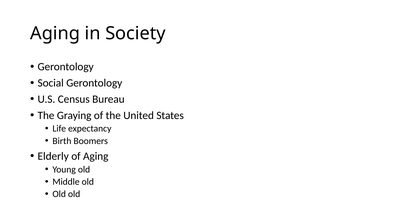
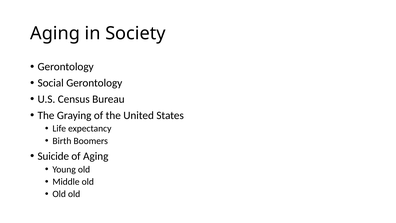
Elderly: Elderly -> Suicide
